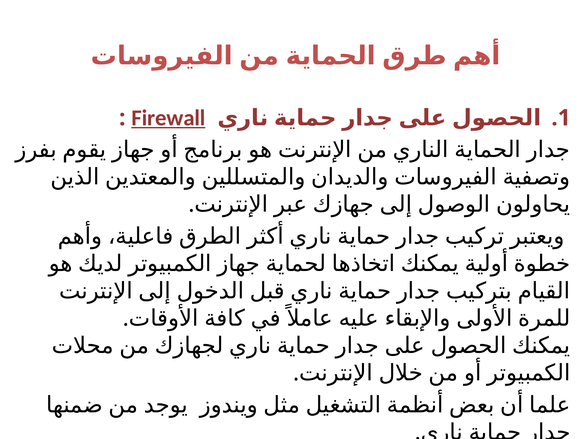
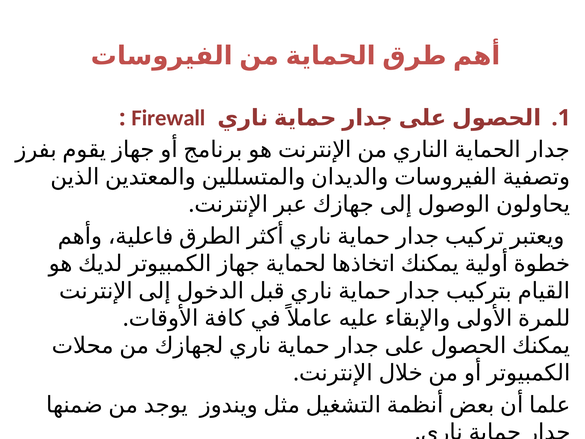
Firewall underline: present -> none
